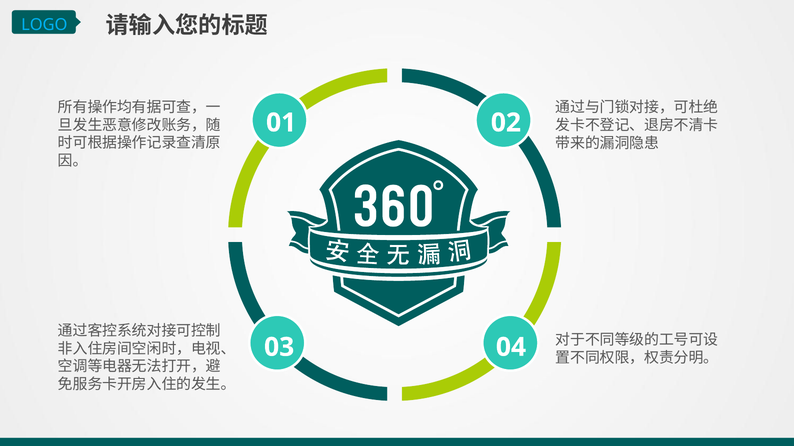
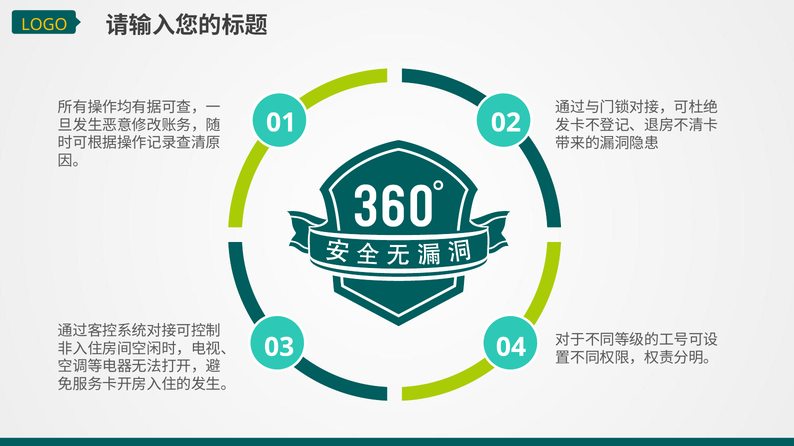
LOGO colour: light blue -> yellow
